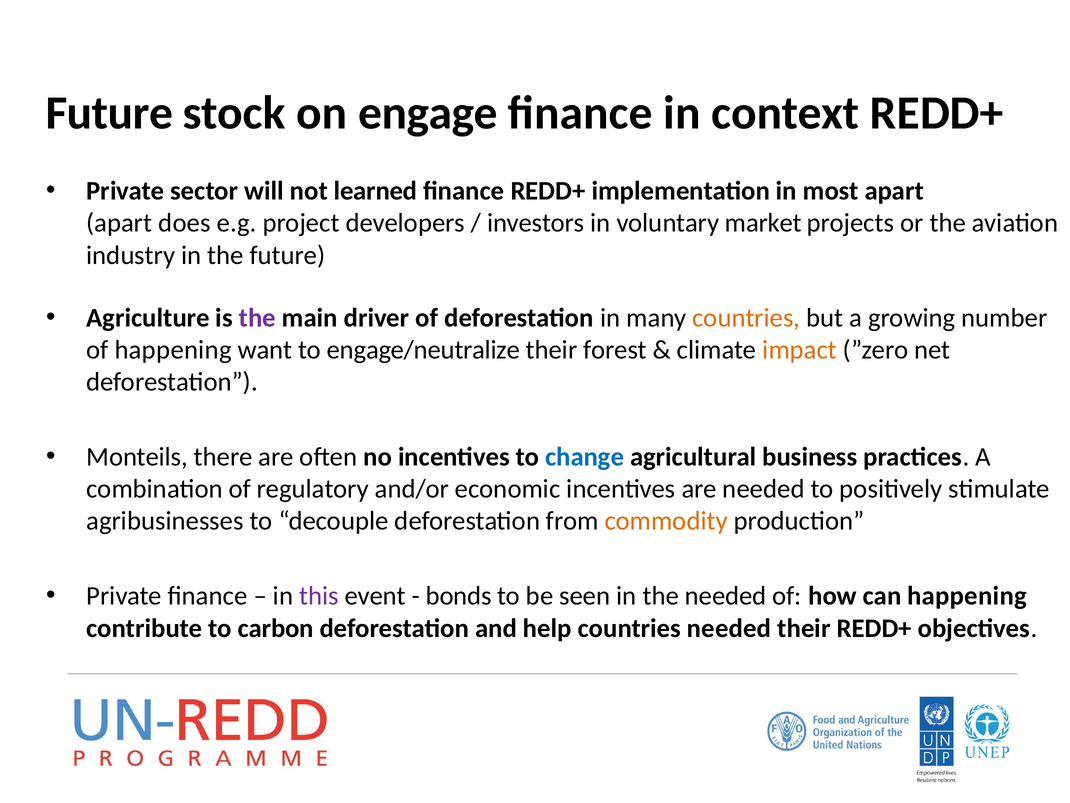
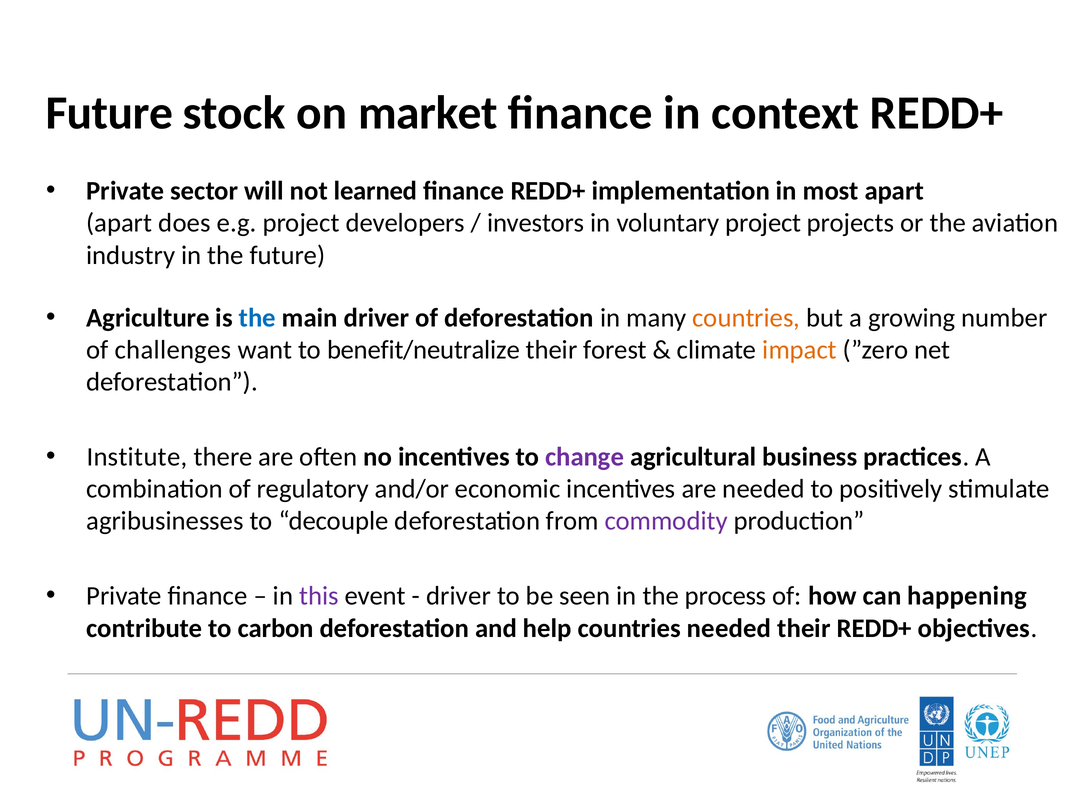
engage: engage -> market
voluntary market: market -> project
the at (257, 317) colour: purple -> blue
of happening: happening -> challenges
engage/neutralize: engage/neutralize -> benefit/neutralize
Monteils: Monteils -> Institute
change colour: blue -> purple
commodity colour: orange -> purple
bonds at (459, 596): bonds -> driver
the needed: needed -> process
